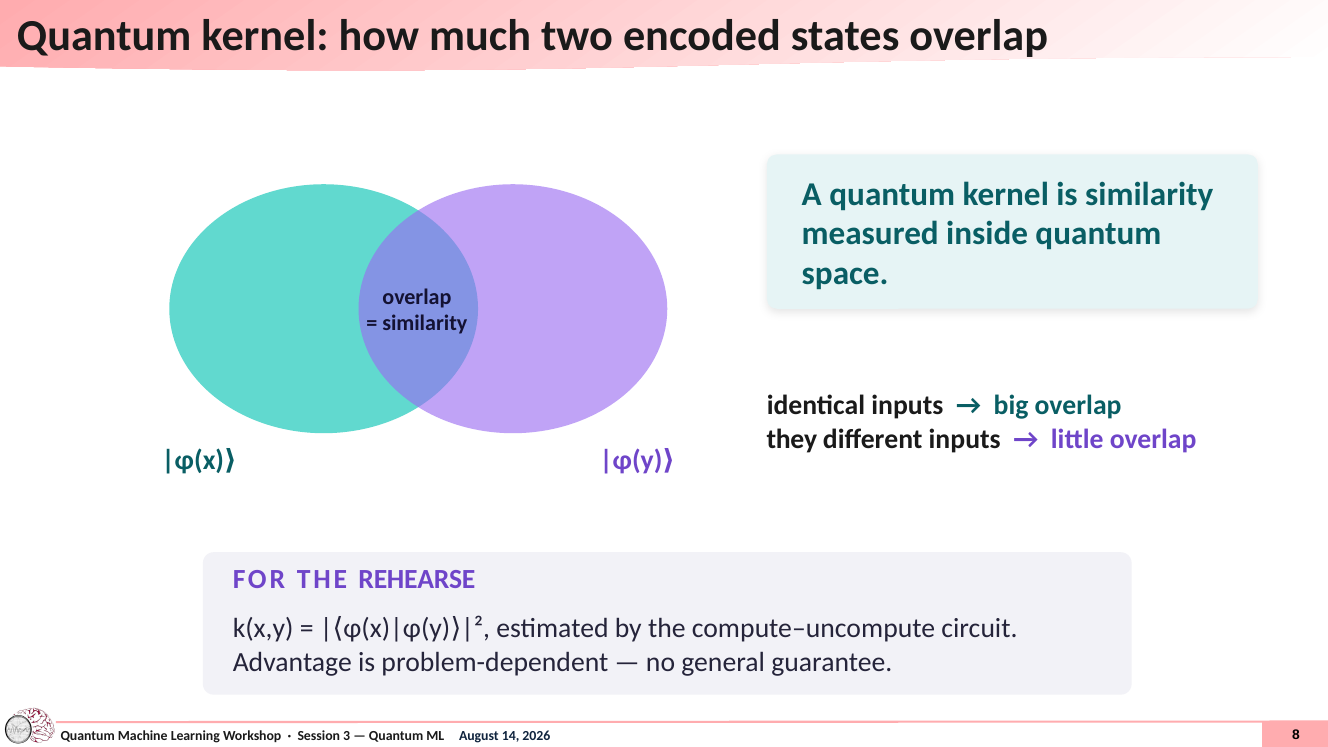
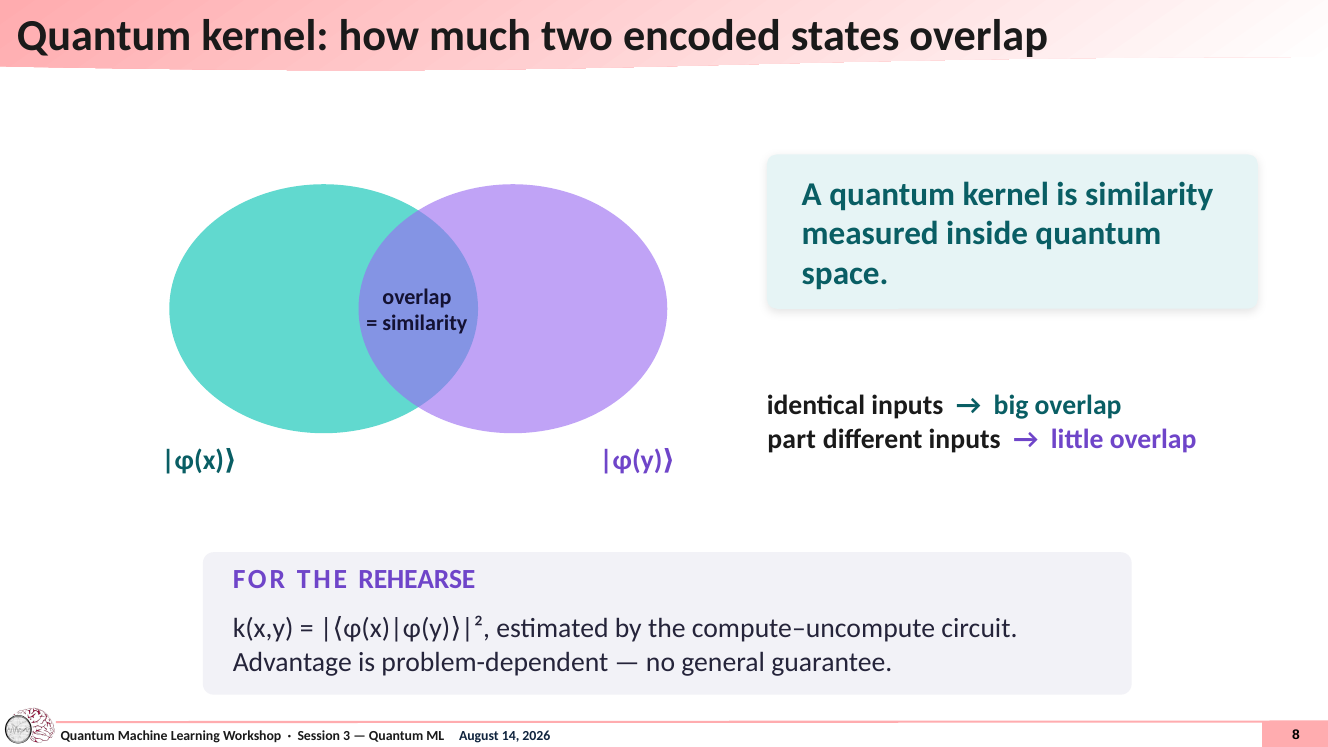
they: they -> part
